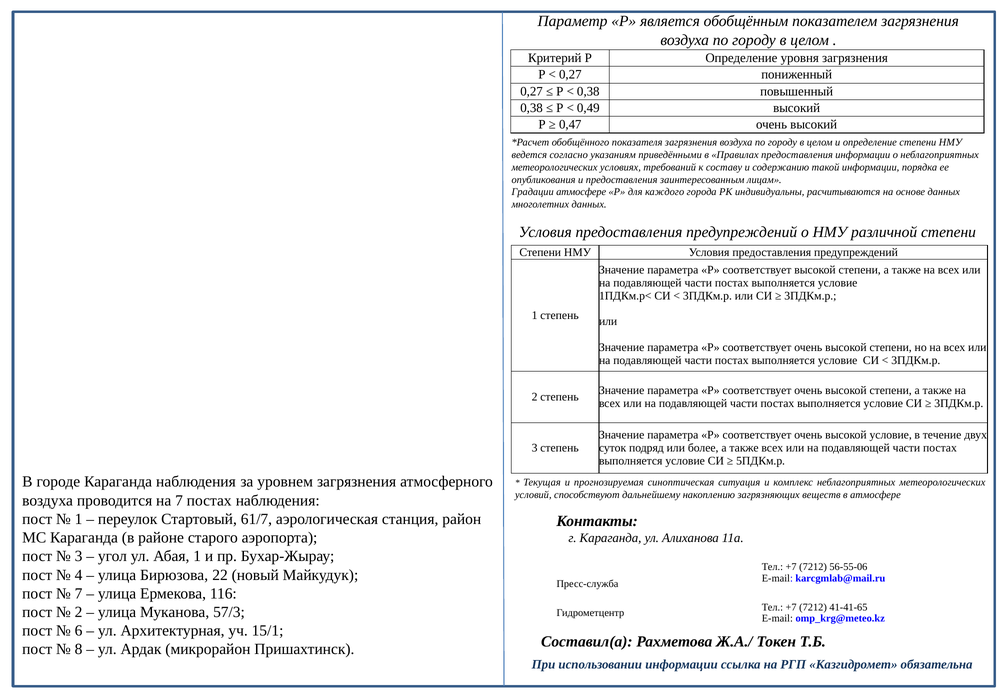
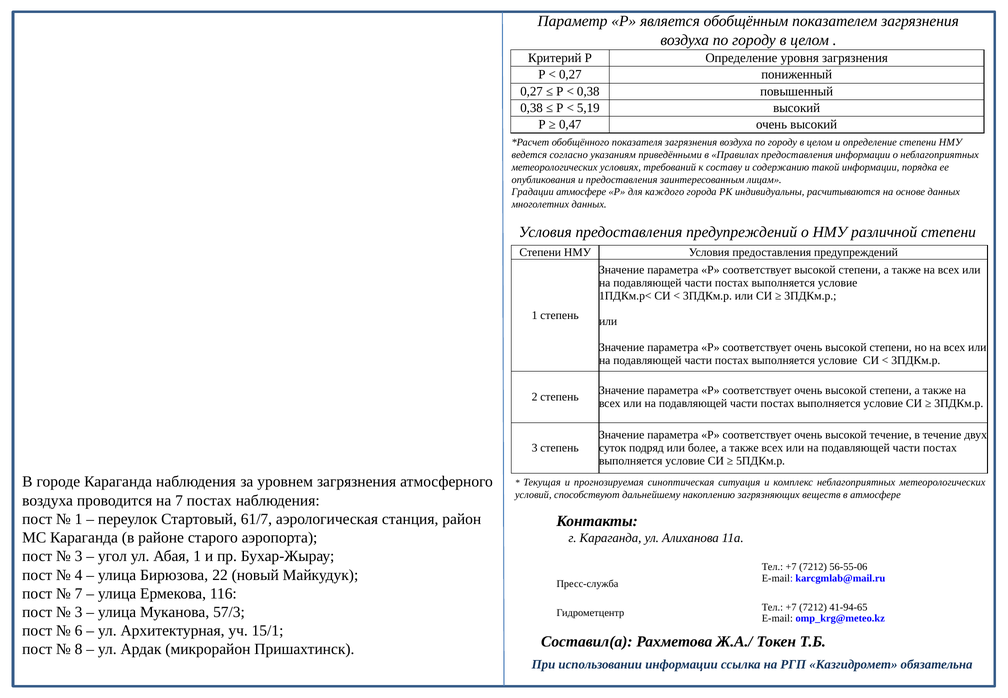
0,49: 0,49 -> 5,19
высокой условие: условие -> течение
41-41-65: 41-41-65 -> 41-94-65
2 at (79, 612): 2 -> 3
